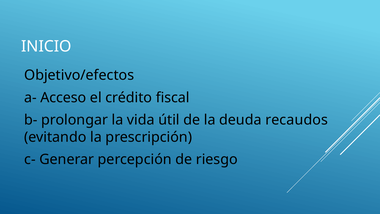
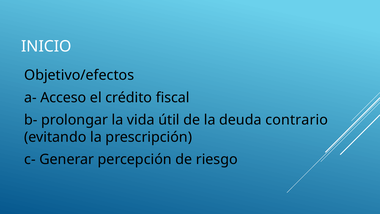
recaudos: recaudos -> contrario
